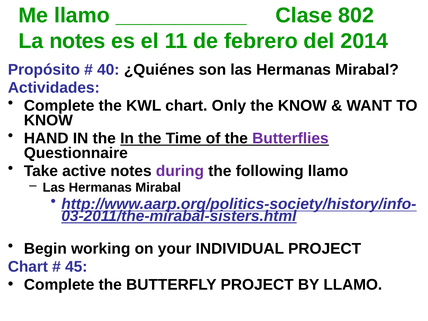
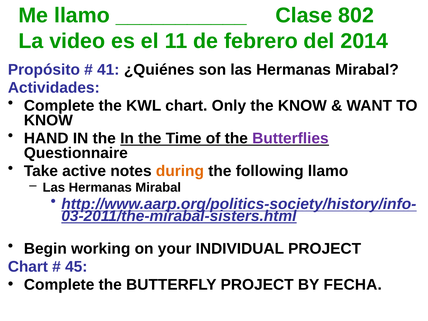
La notes: notes -> video
40: 40 -> 41
during colour: purple -> orange
BY LLAMO: LLAMO -> FECHA
